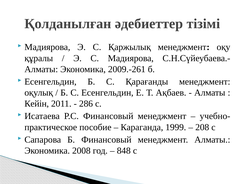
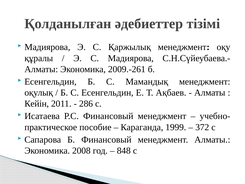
Қарағанды: Қарағанды -> Мамандық
208: 208 -> 372
